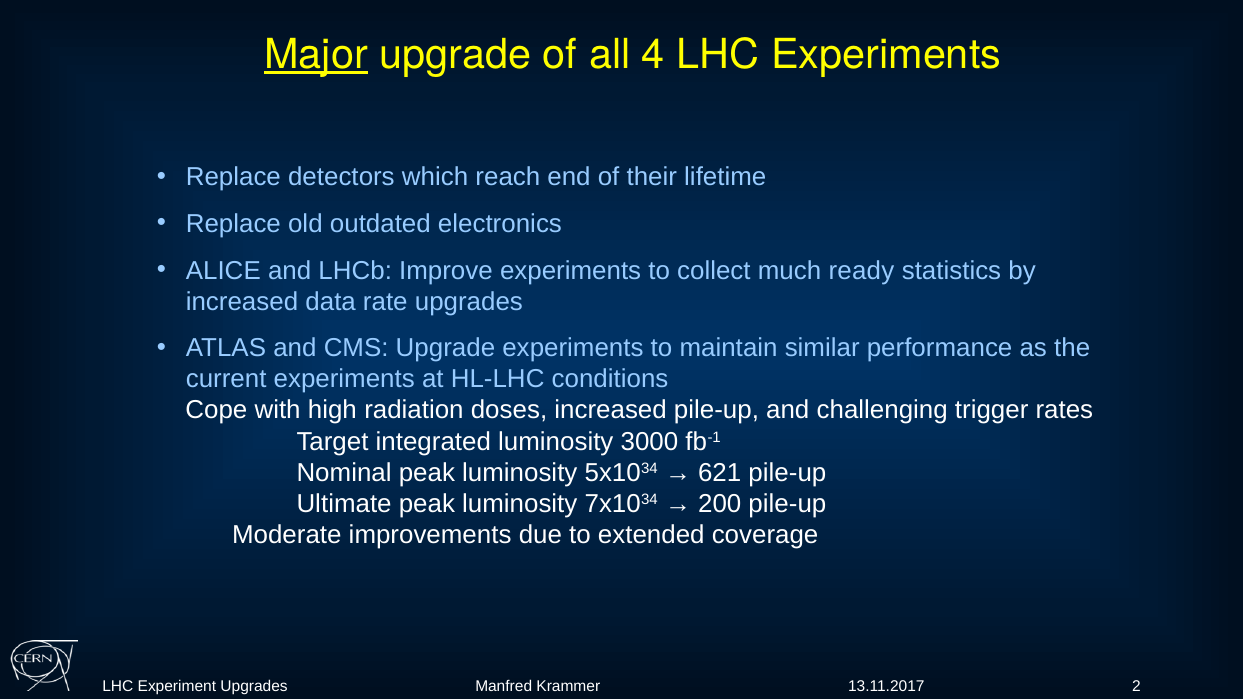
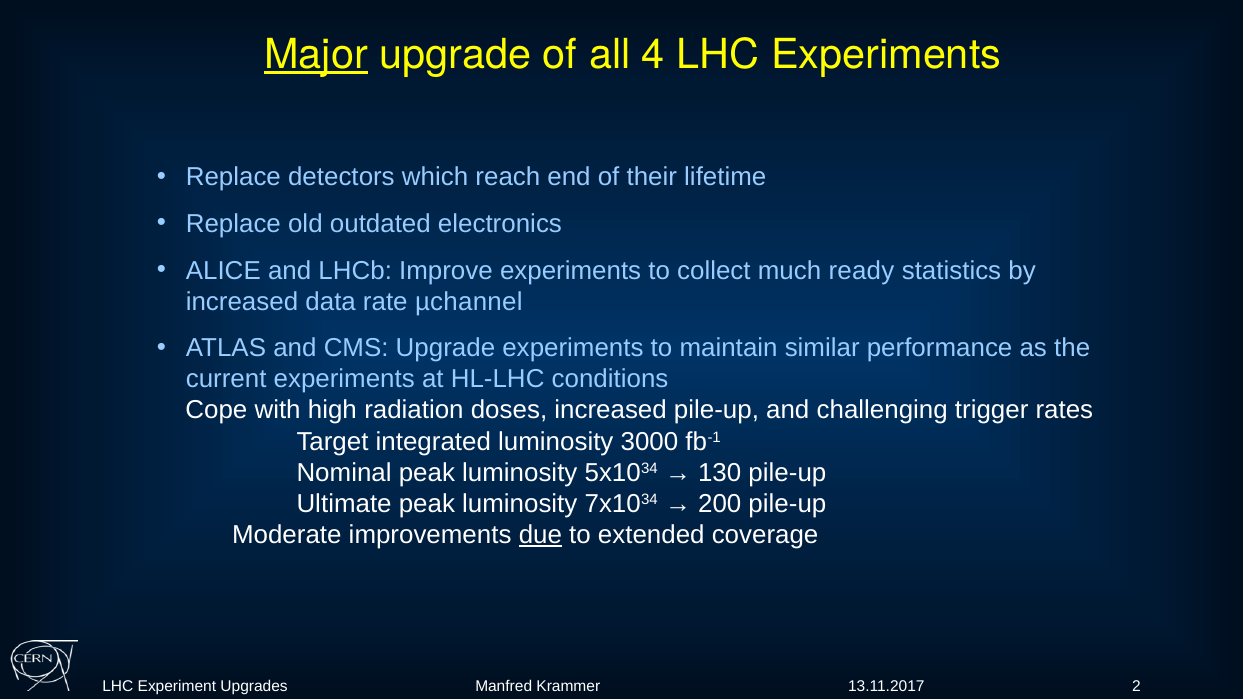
rate upgrades: upgrades -> µchannel
621: 621 -> 130
due underline: none -> present
